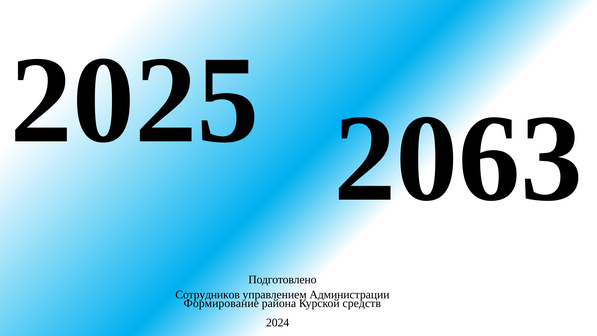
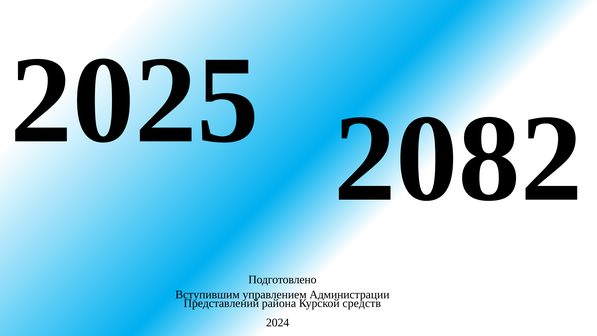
2063: 2063 -> 2082
Сотрудников: Сотрудников -> Вступившим
Формирование: Формирование -> Представлений
